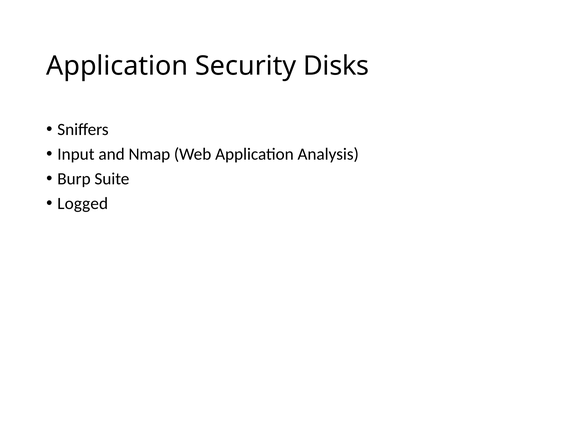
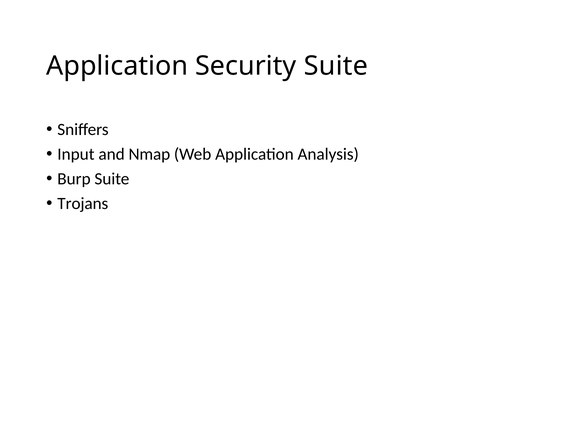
Security Disks: Disks -> Suite
Logged: Logged -> Trojans
